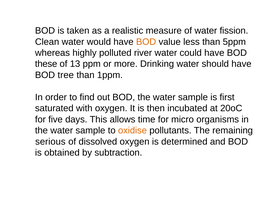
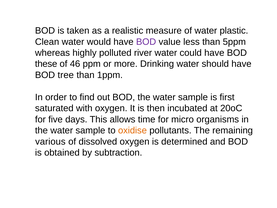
fission: fission -> plastic
BOD at (146, 42) colour: orange -> purple
13: 13 -> 46
serious: serious -> various
